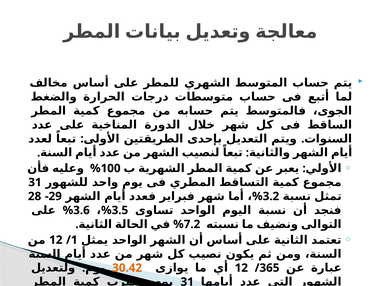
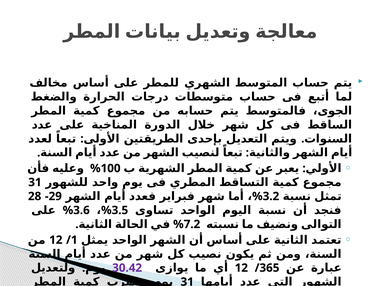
30.42 colour: orange -> purple
